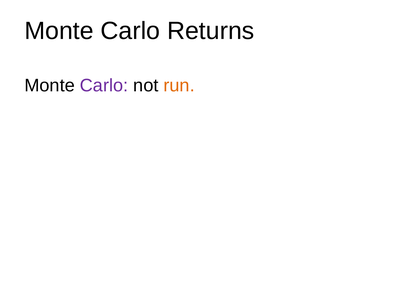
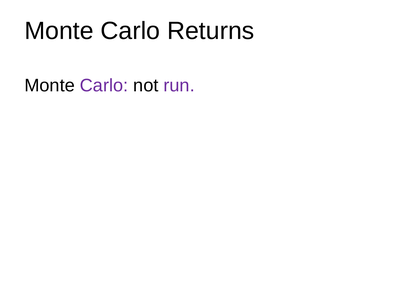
run colour: orange -> purple
